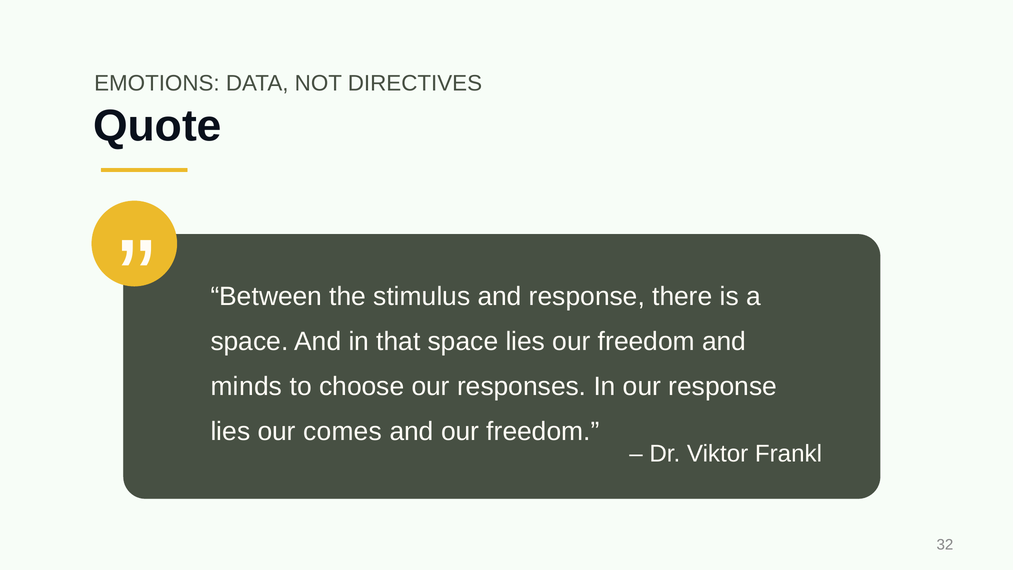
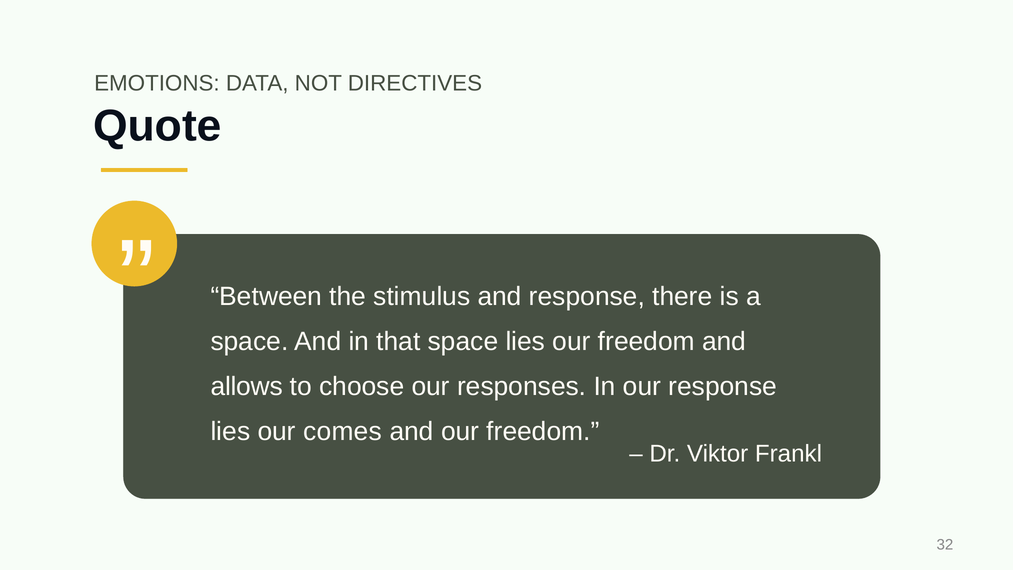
minds: minds -> allows
